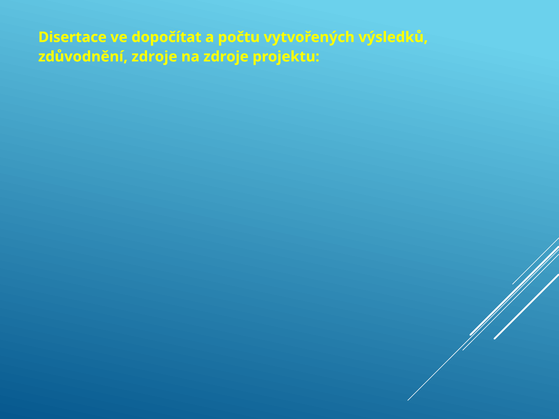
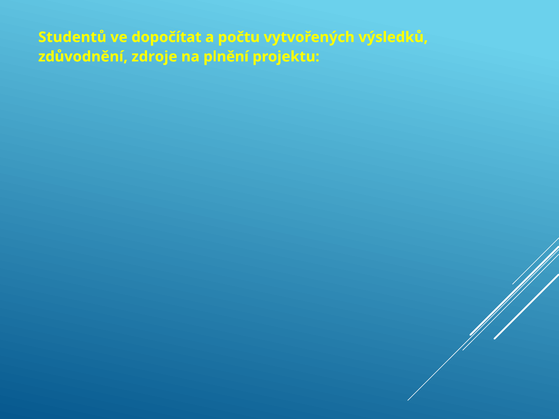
Disertace: Disertace -> Studentů
na zdroje: zdroje -> plnění
